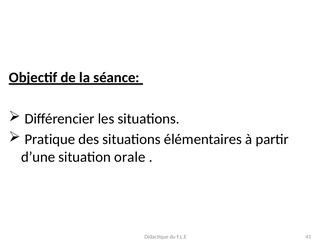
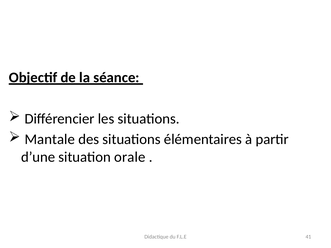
Pratique: Pratique -> Mantale
